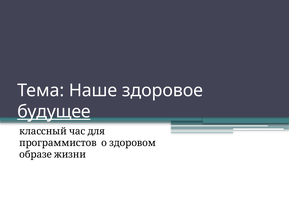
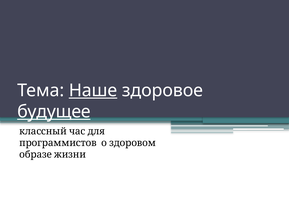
Наше underline: none -> present
